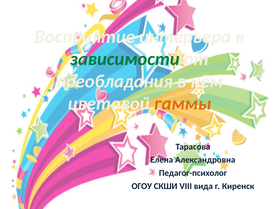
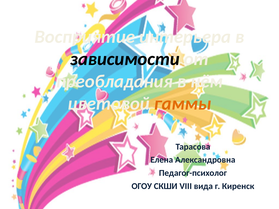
зависимости colour: green -> black
